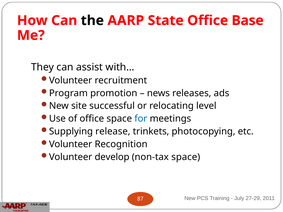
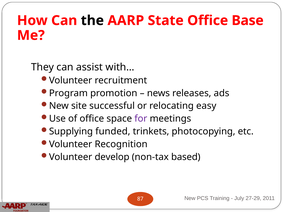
level: level -> easy
for colour: blue -> purple
release: release -> funded
non-tax space: space -> based
